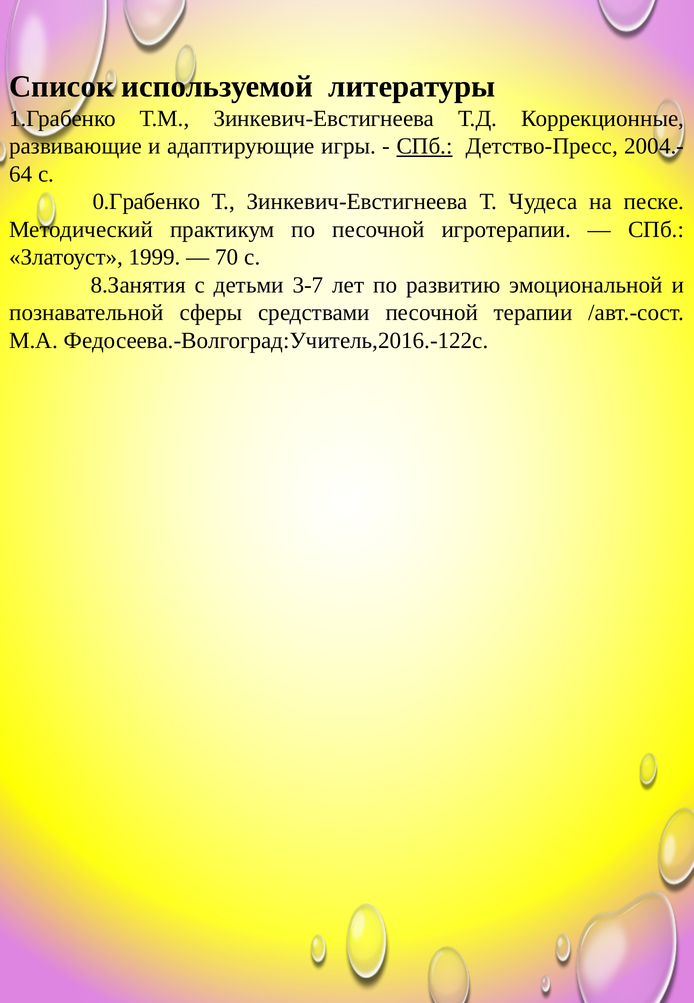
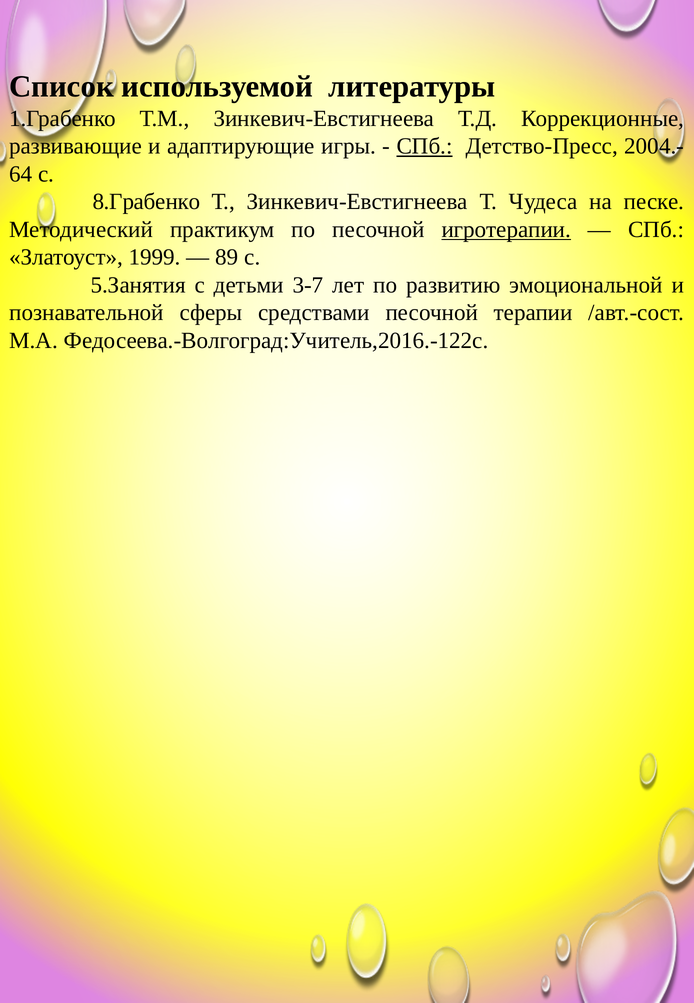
0.Грабенко: 0.Грабенко -> 8.Грабенко
игротерапии underline: none -> present
70: 70 -> 89
8.Занятия: 8.Занятия -> 5.Занятия
